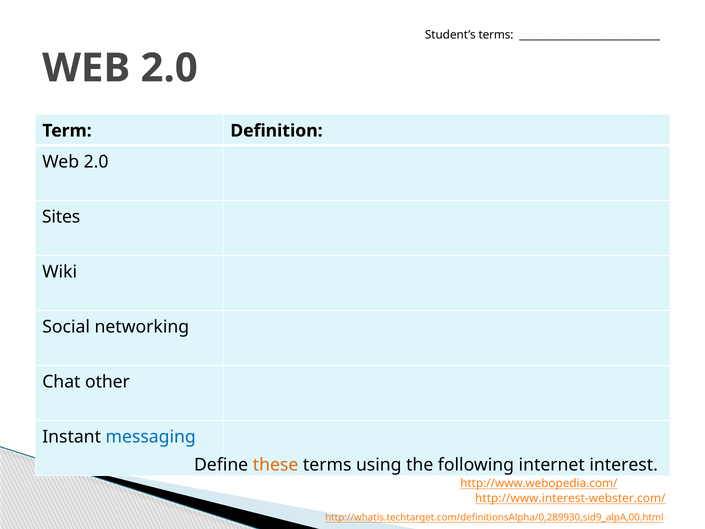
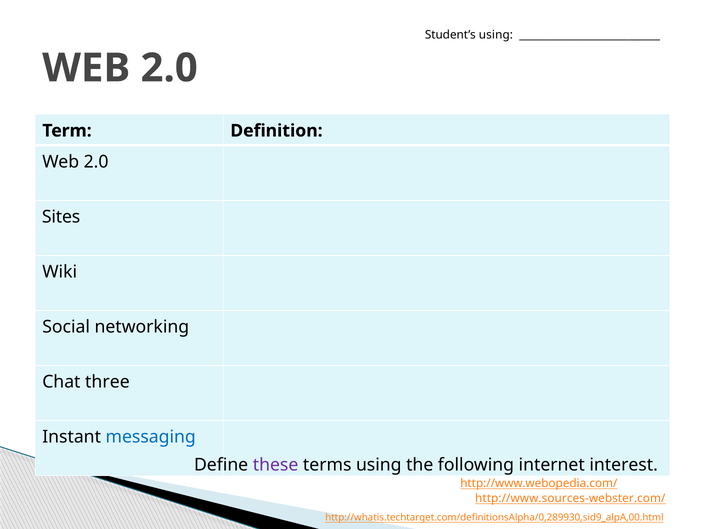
Student’s terms: terms -> using
other: other -> three
these colour: orange -> purple
http://www.interest-webster.com/: http://www.interest-webster.com/ -> http://www.sources-webster.com/
